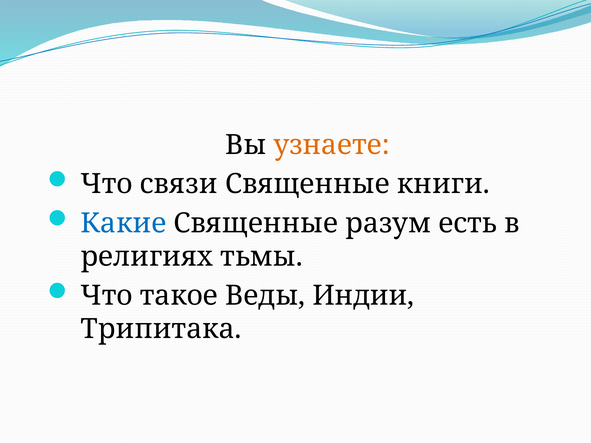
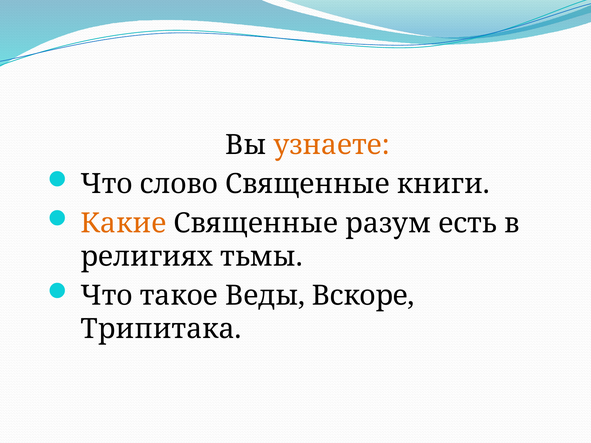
связи: связи -> слово
Какие colour: blue -> orange
Индии: Индии -> Вскоре
